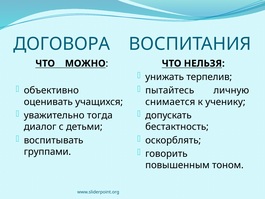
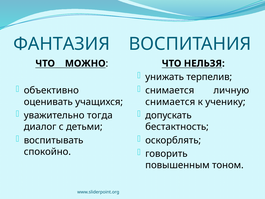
ДОГОВОРА: ДОГОВОРА -> ФАНТАЗИЯ
пытайтесь at (170, 90): пытайтесь -> снимается
группами: группами -> спокойно
